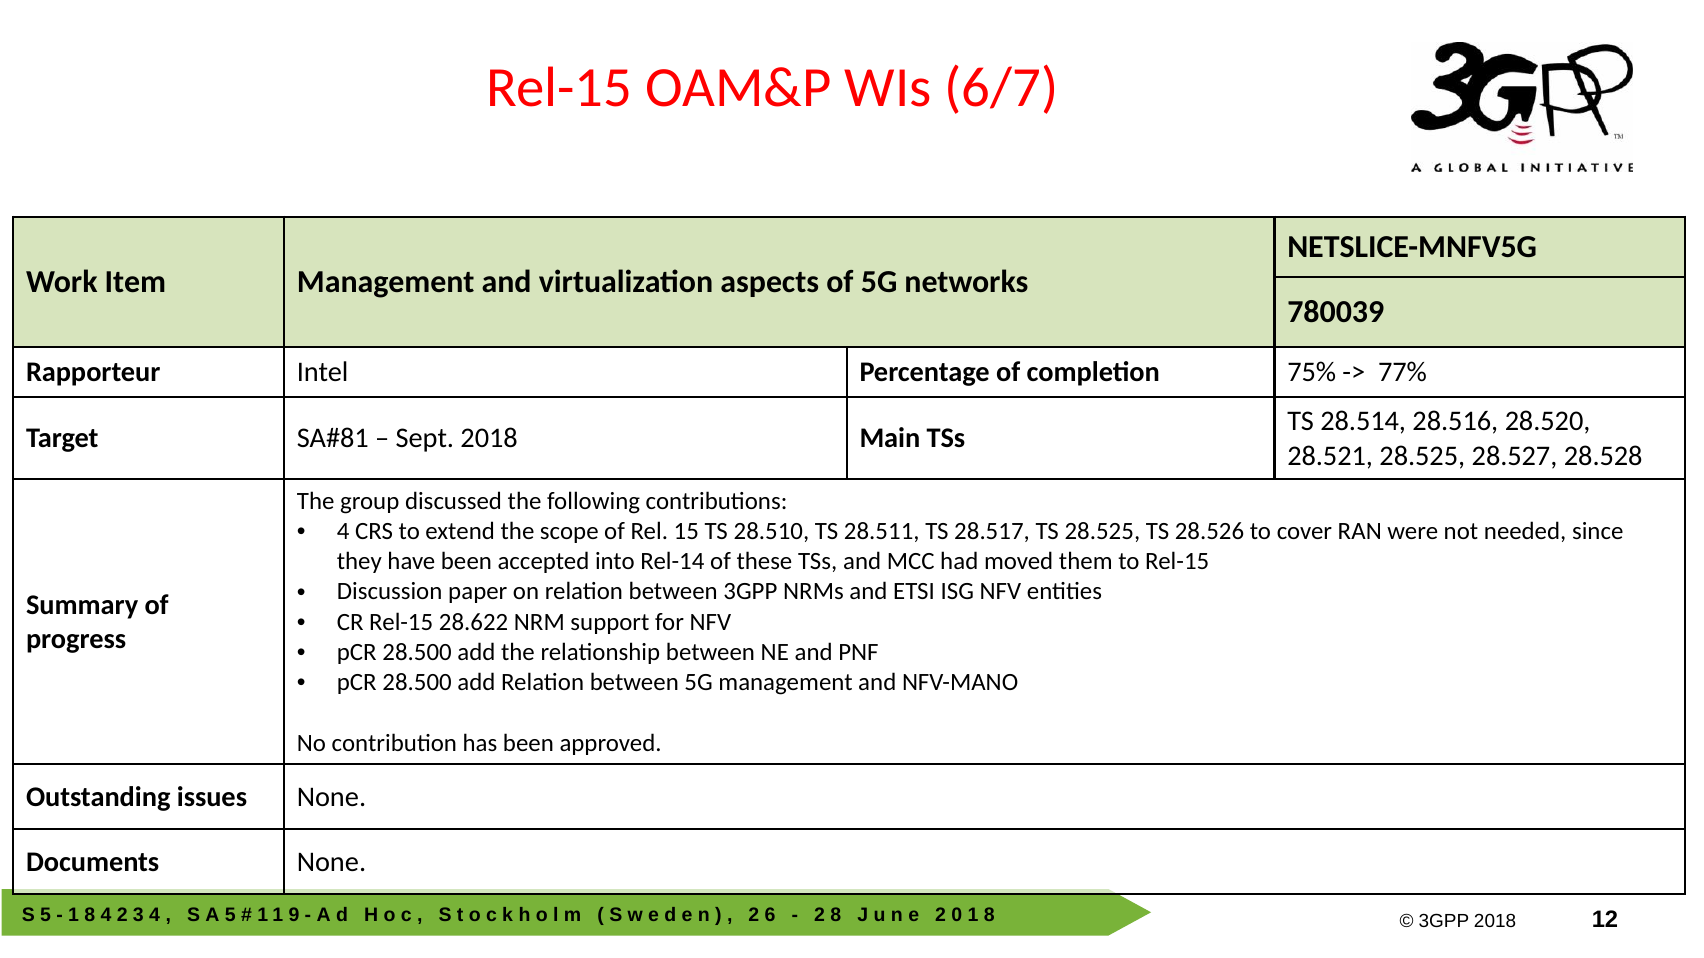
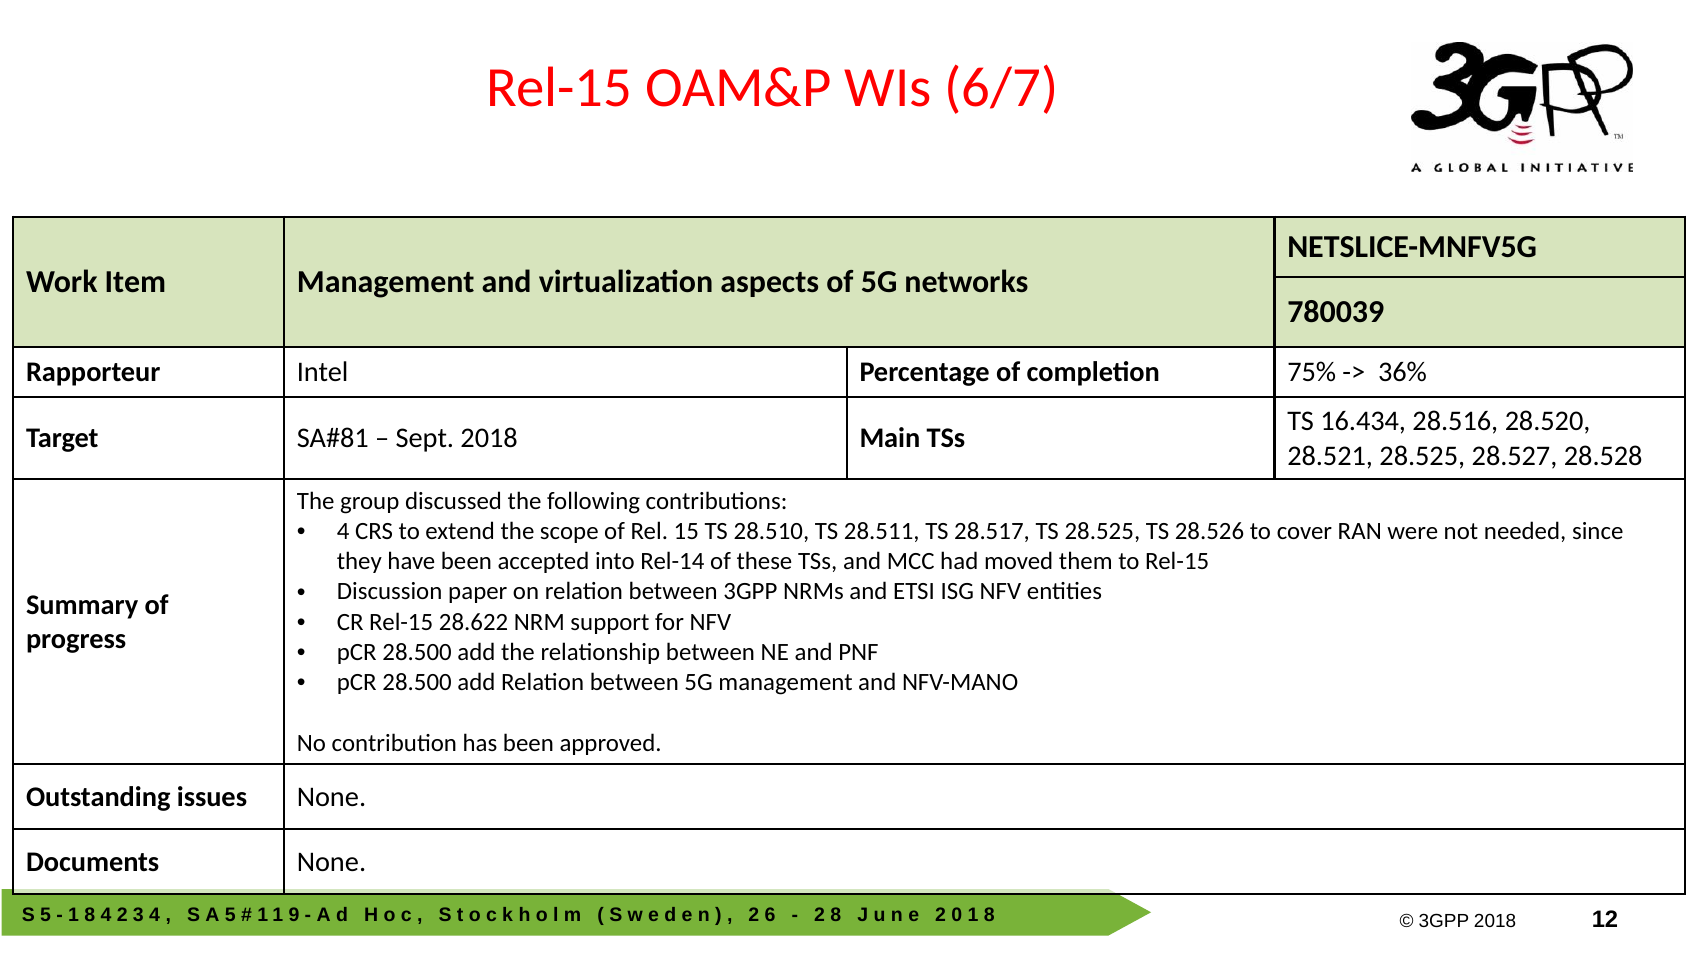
77%: 77% -> 36%
28.514: 28.514 -> 16.434
